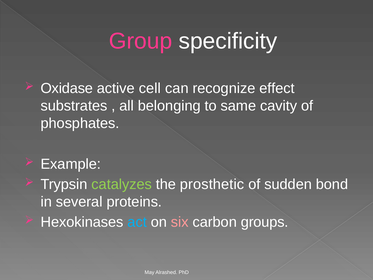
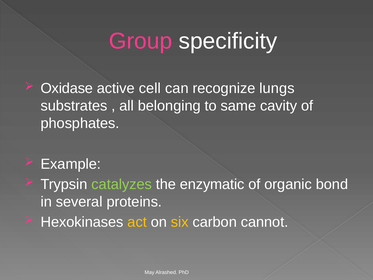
effect: effect -> lungs
prosthetic: prosthetic -> enzymatic
sudden: sudden -> organic
act colour: light blue -> yellow
six colour: pink -> yellow
groups: groups -> cannot
